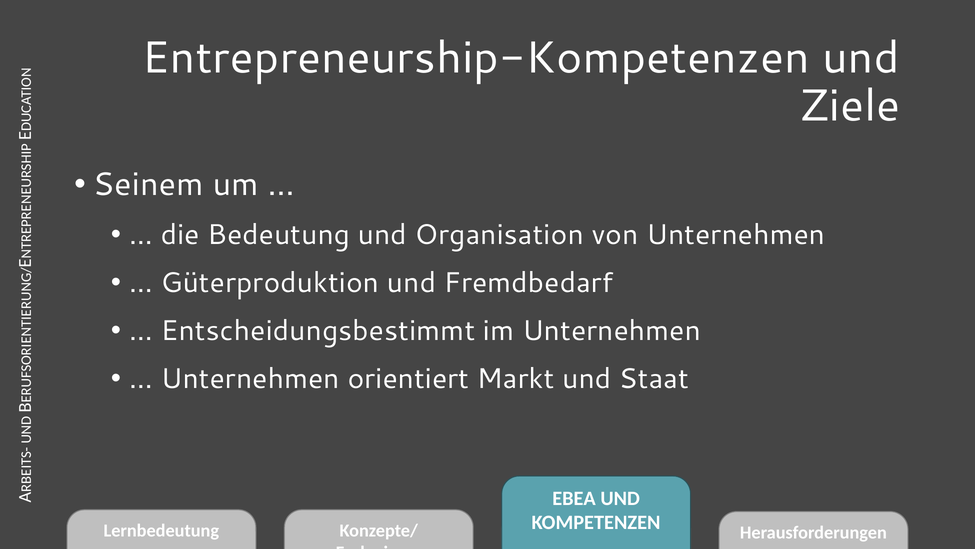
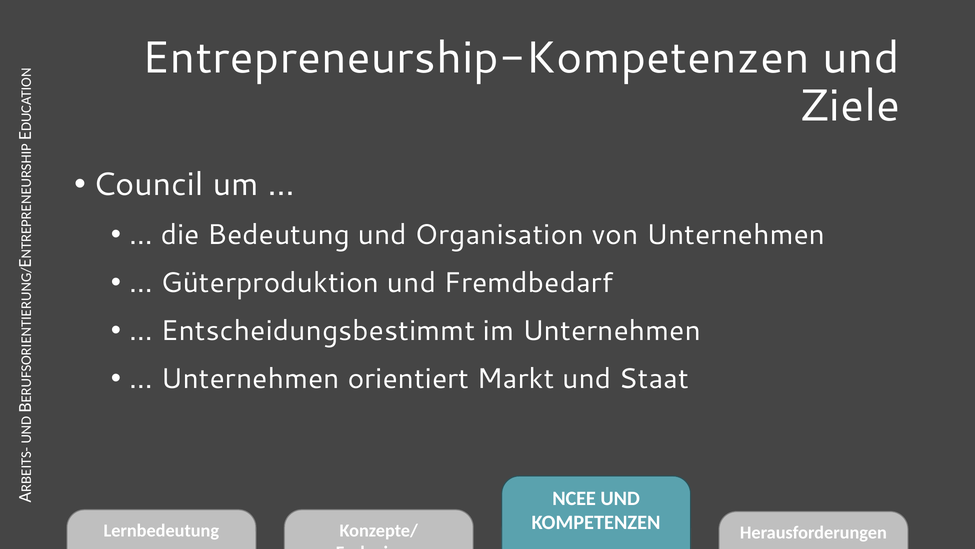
Seinem: Seinem -> Council
EBEA: EBEA -> NCEE
